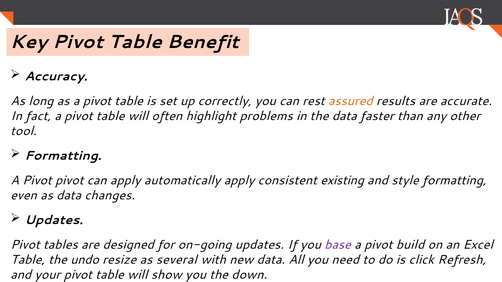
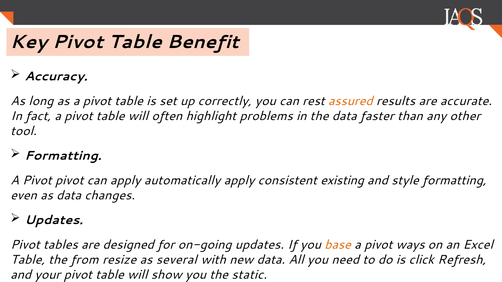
base colour: purple -> orange
build: build -> ways
undo: undo -> from
down: down -> static
